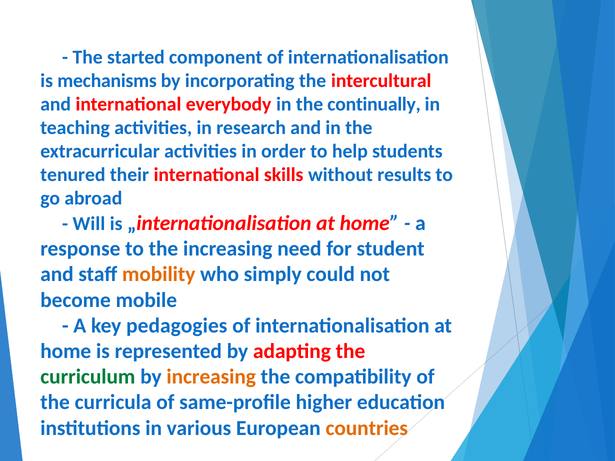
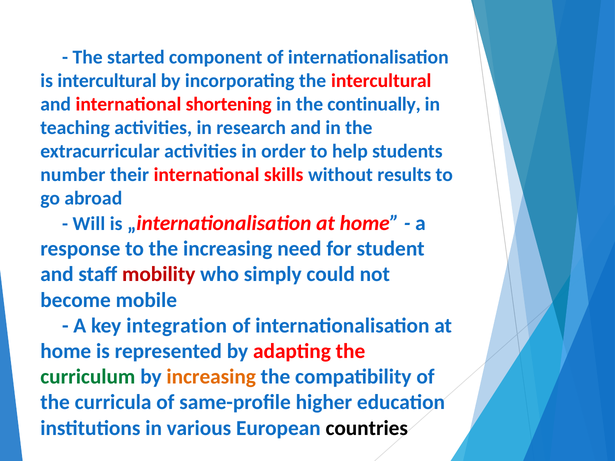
is mechanisms: mechanisms -> intercultural
everybody: everybody -> shortening
tenured: tenured -> number
mobility colour: orange -> red
pedagogies: pedagogies -> integration
countries colour: orange -> black
